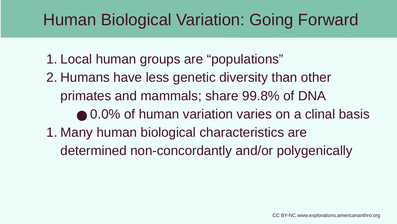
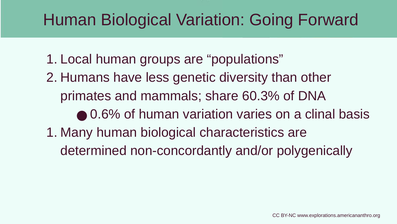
99.8%: 99.8% -> 60.3%
0.0%: 0.0% -> 0.6%
